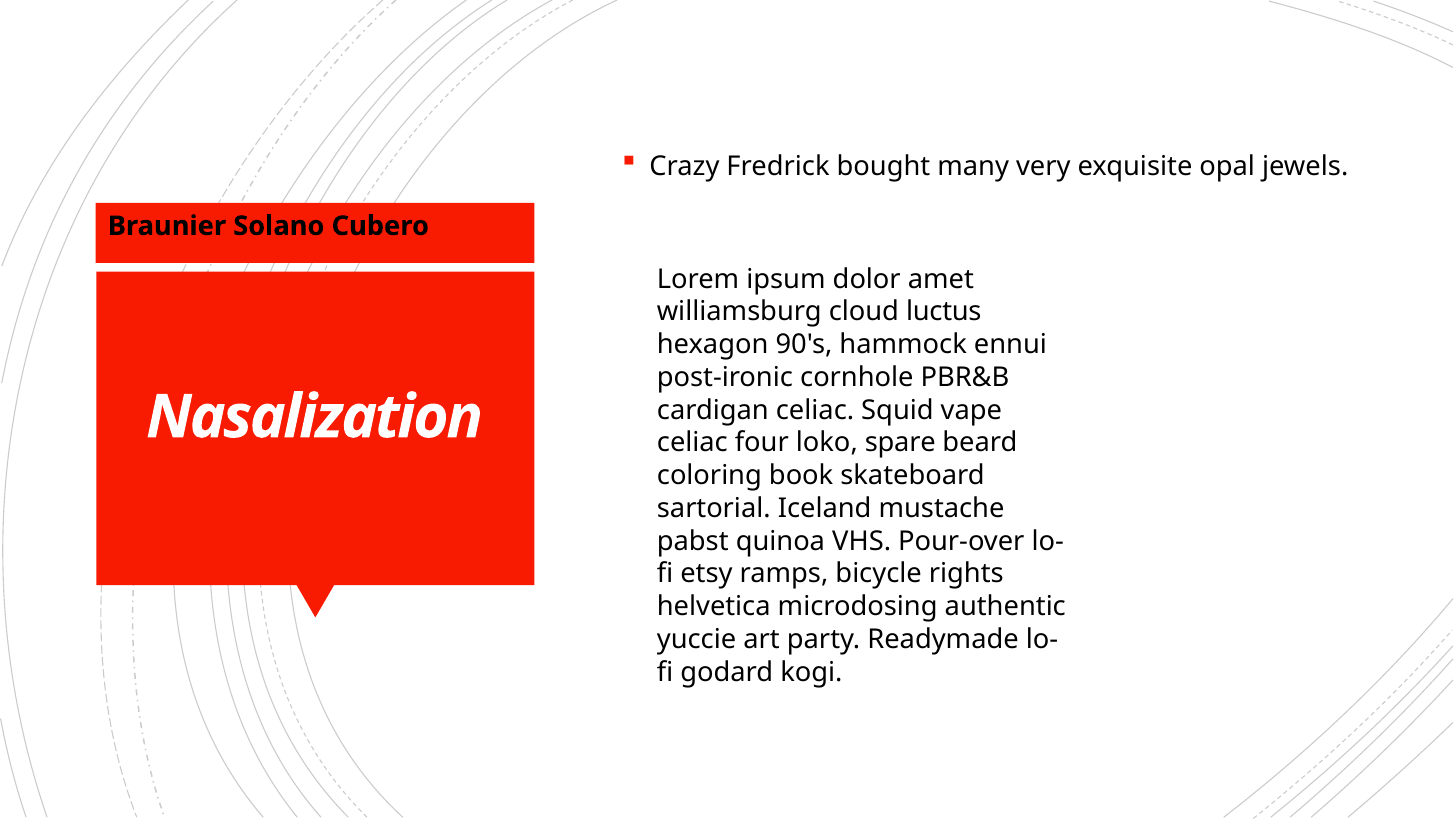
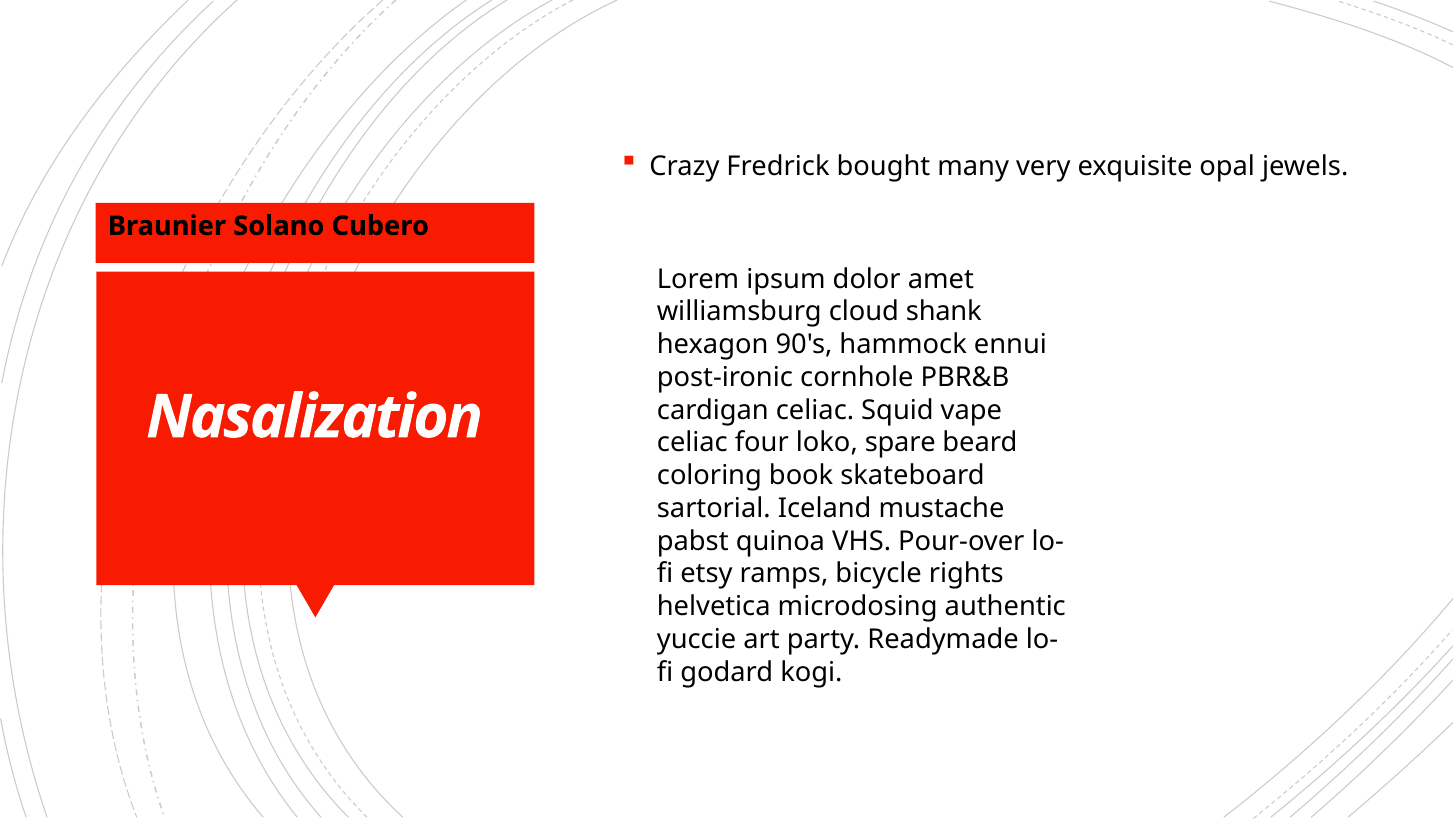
luctus: luctus -> shank
